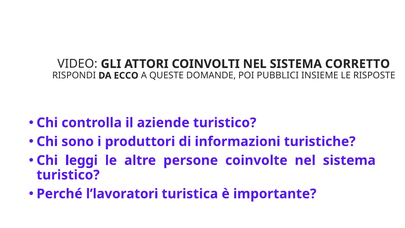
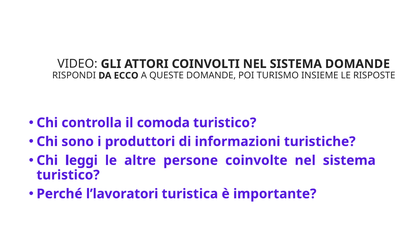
SISTEMA CORRETTO: CORRETTO -> DOMANDE
PUBBLICI: PUBBLICI -> TURISMO
aziende: aziende -> comoda
